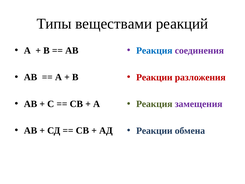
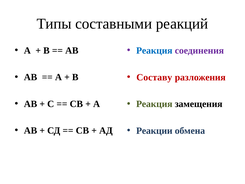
веществами: веществами -> составными
Реакции at (154, 77): Реакции -> Составу
замещения colour: purple -> black
